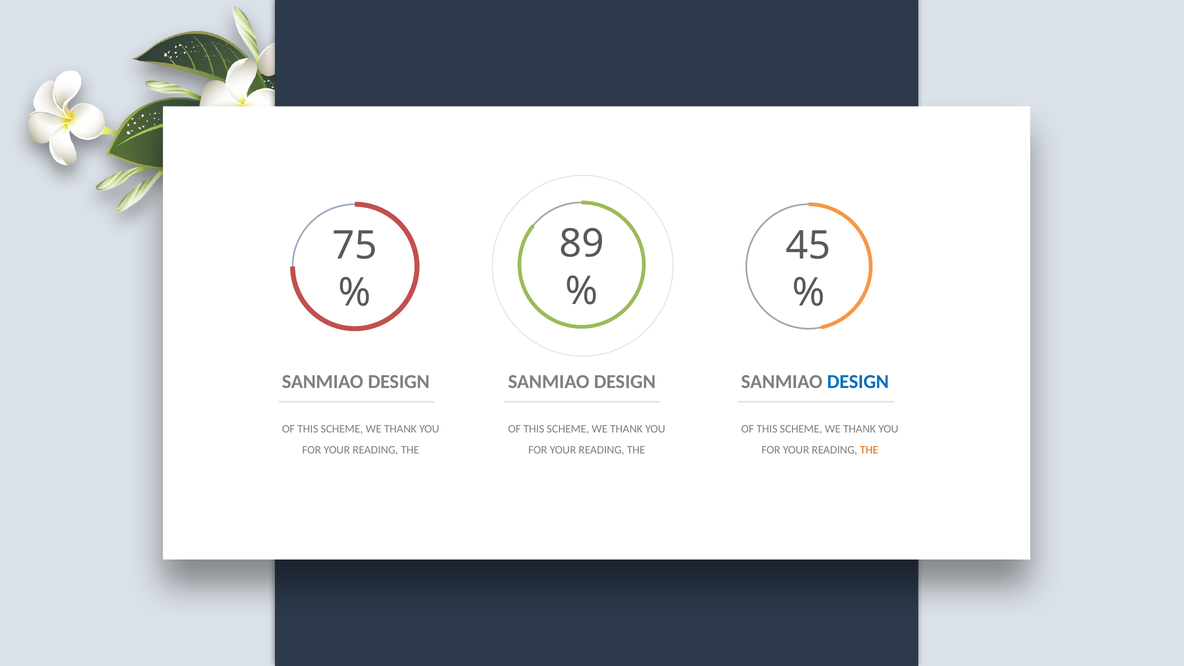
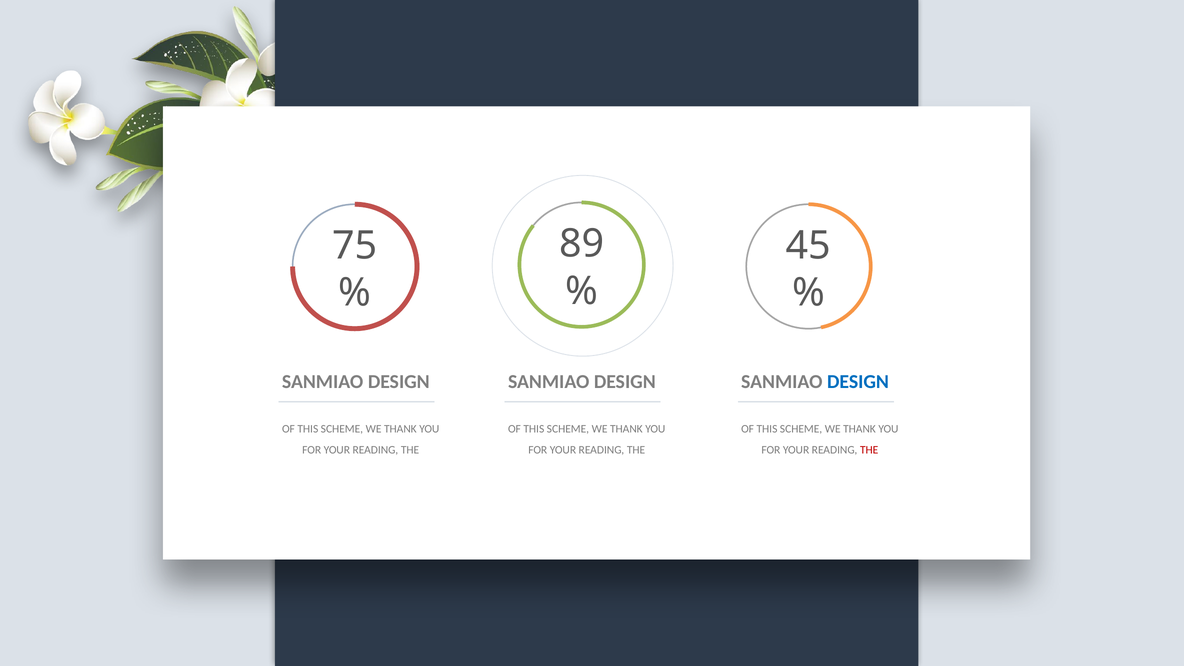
THE at (869, 450) colour: orange -> red
